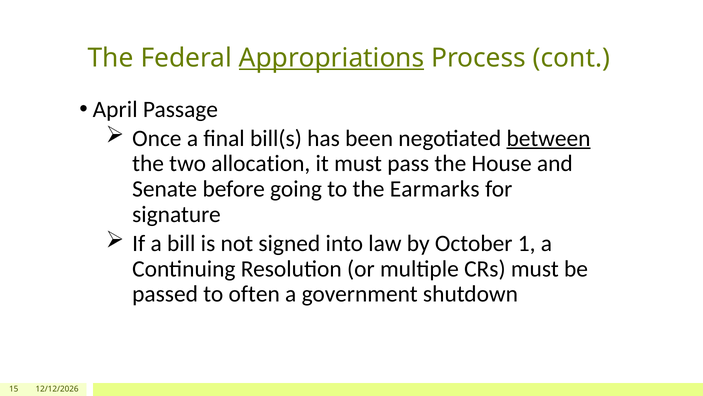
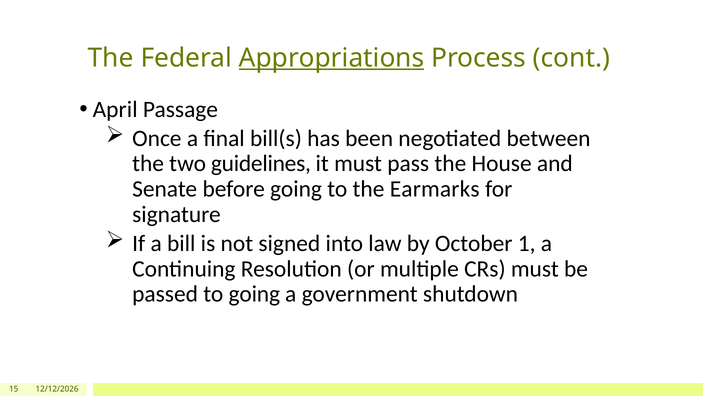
between underline: present -> none
allocation: allocation -> guidelines
to often: often -> going
